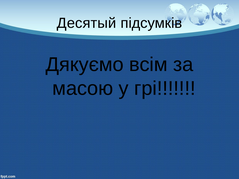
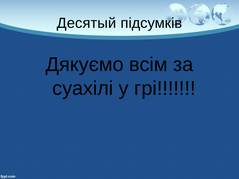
масою: масою -> суахілі
